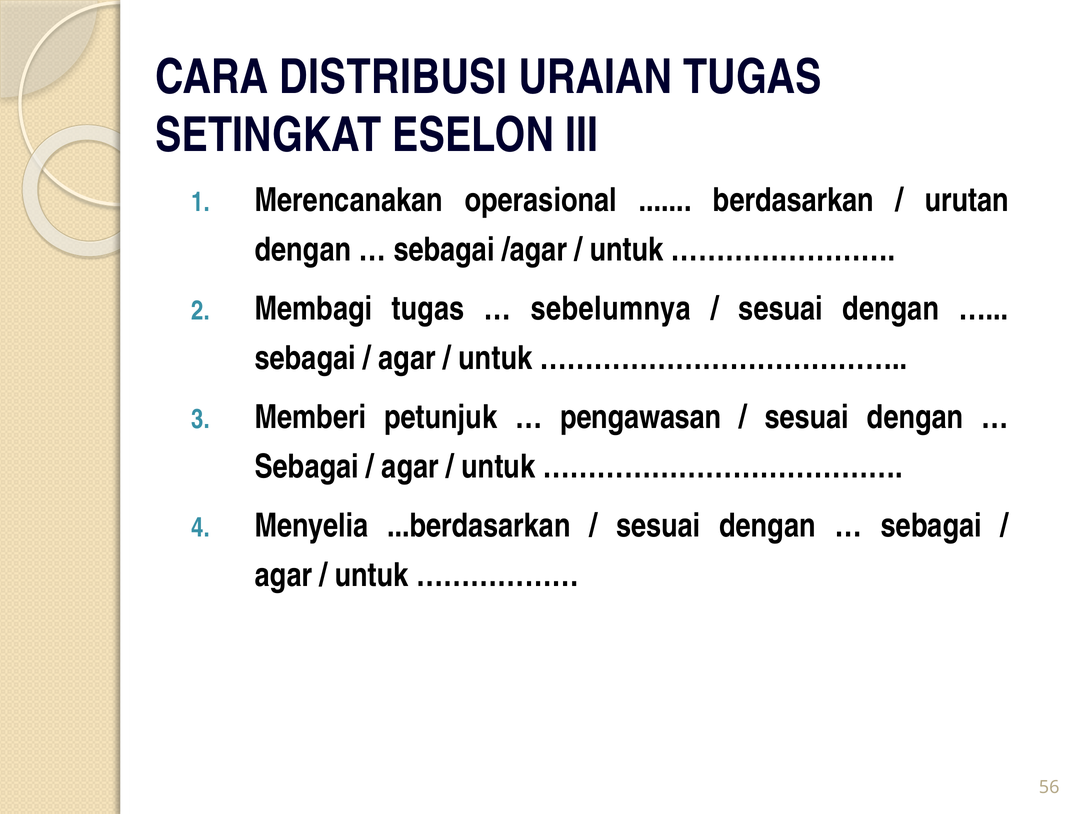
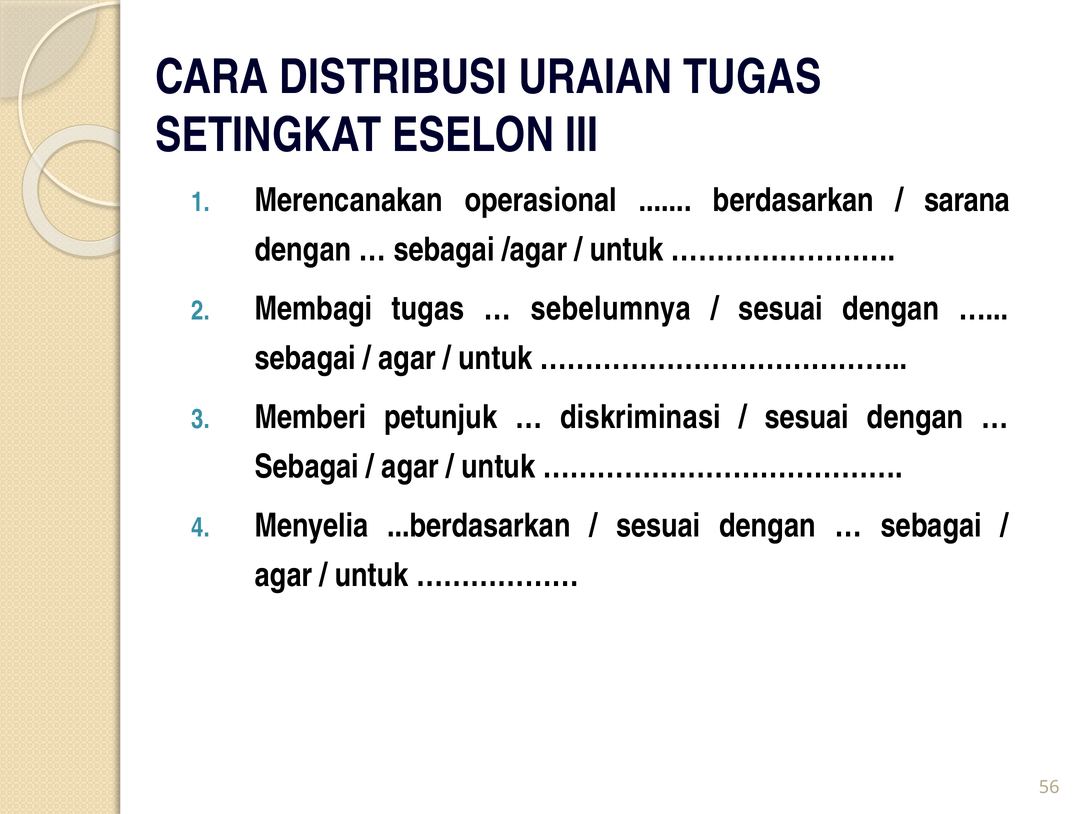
urutan: urutan -> sarana
pengawasan: pengawasan -> diskriminasi
